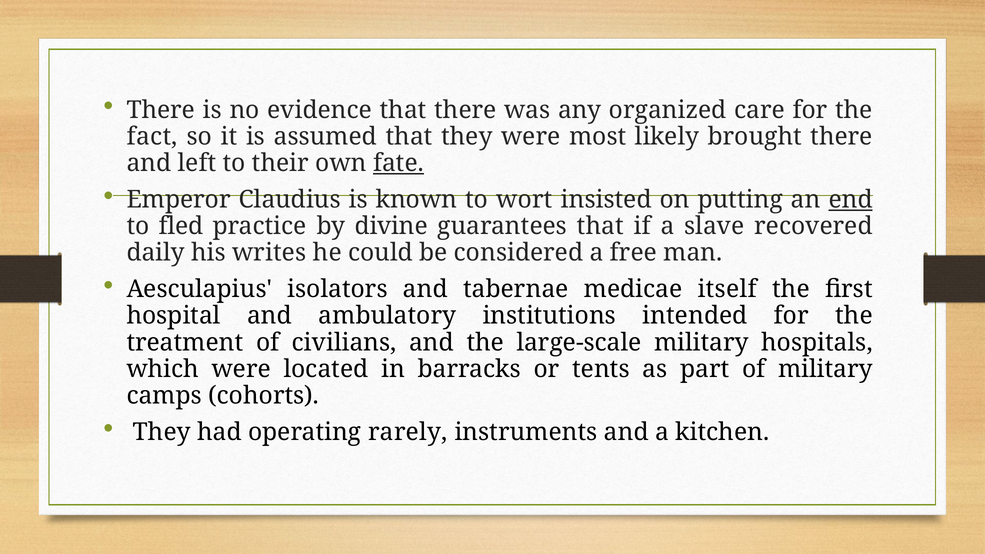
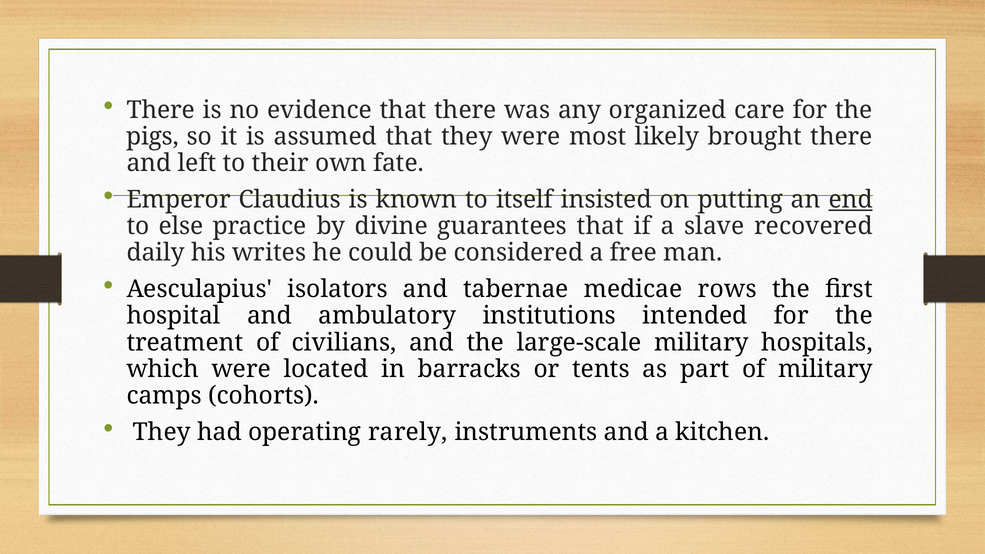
fact: fact -> pigs
fate underline: present -> none
wort: wort -> itself
fled: fled -> else
itself: itself -> rows
